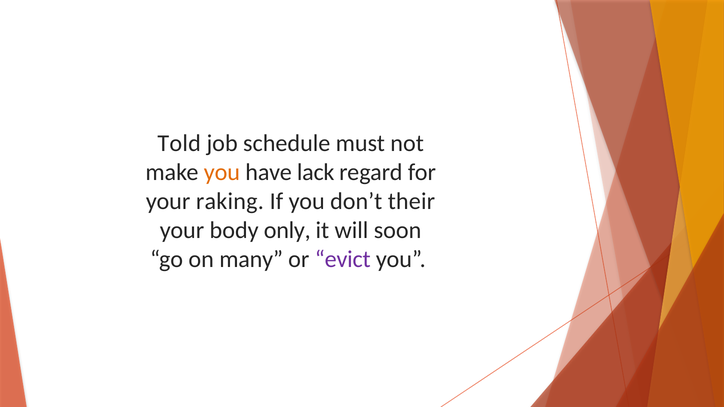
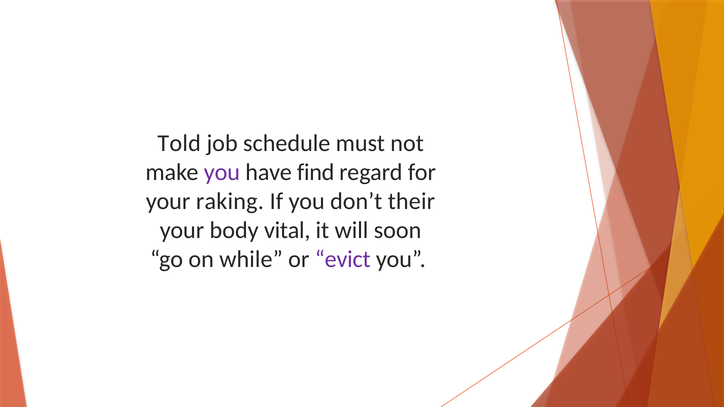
you at (222, 173) colour: orange -> purple
lack: lack -> find
only: only -> vital
many: many -> while
